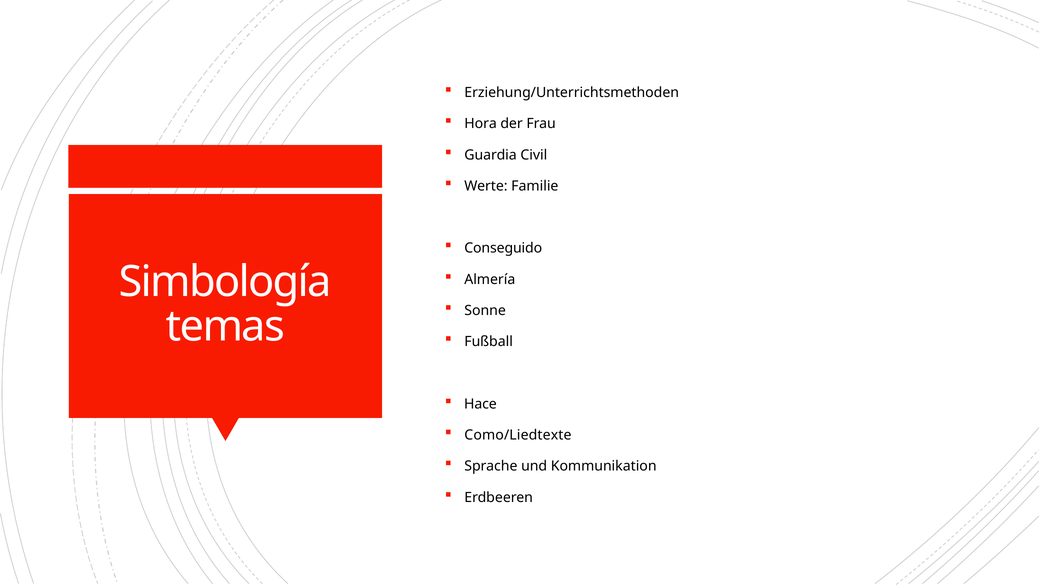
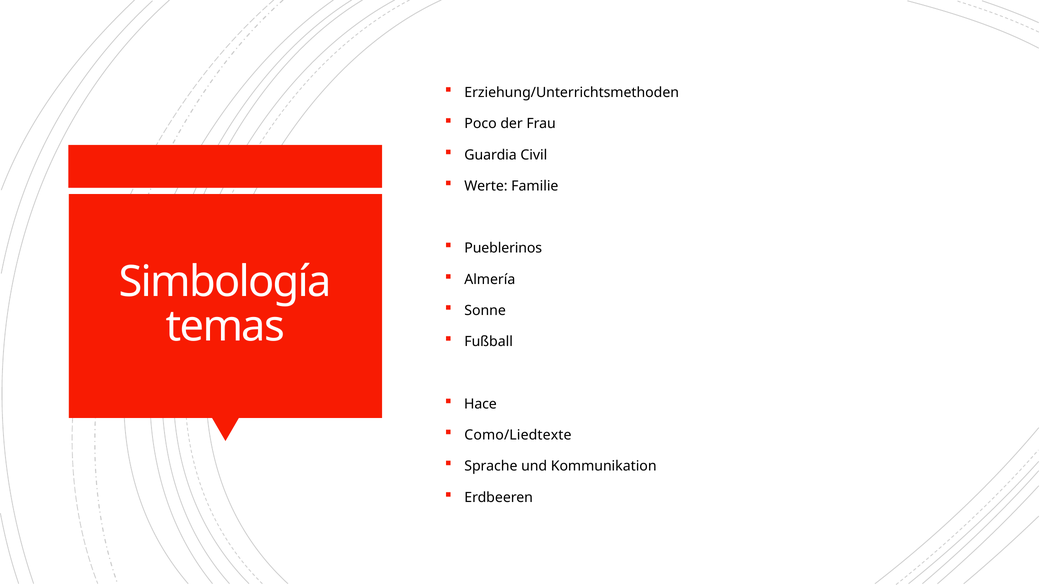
Hora: Hora -> Poco
Conseguido: Conseguido -> Pueblerinos
